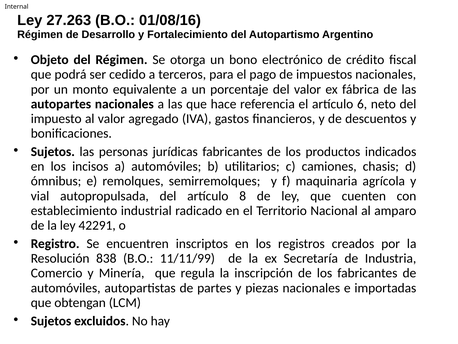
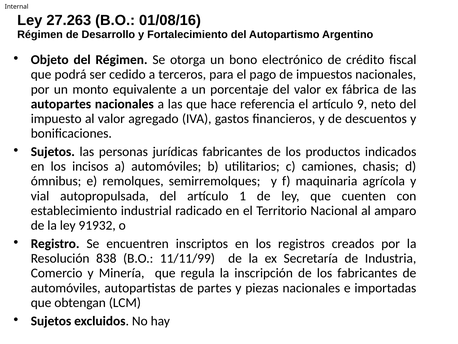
6: 6 -> 9
8: 8 -> 1
42291: 42291 -> 91932
